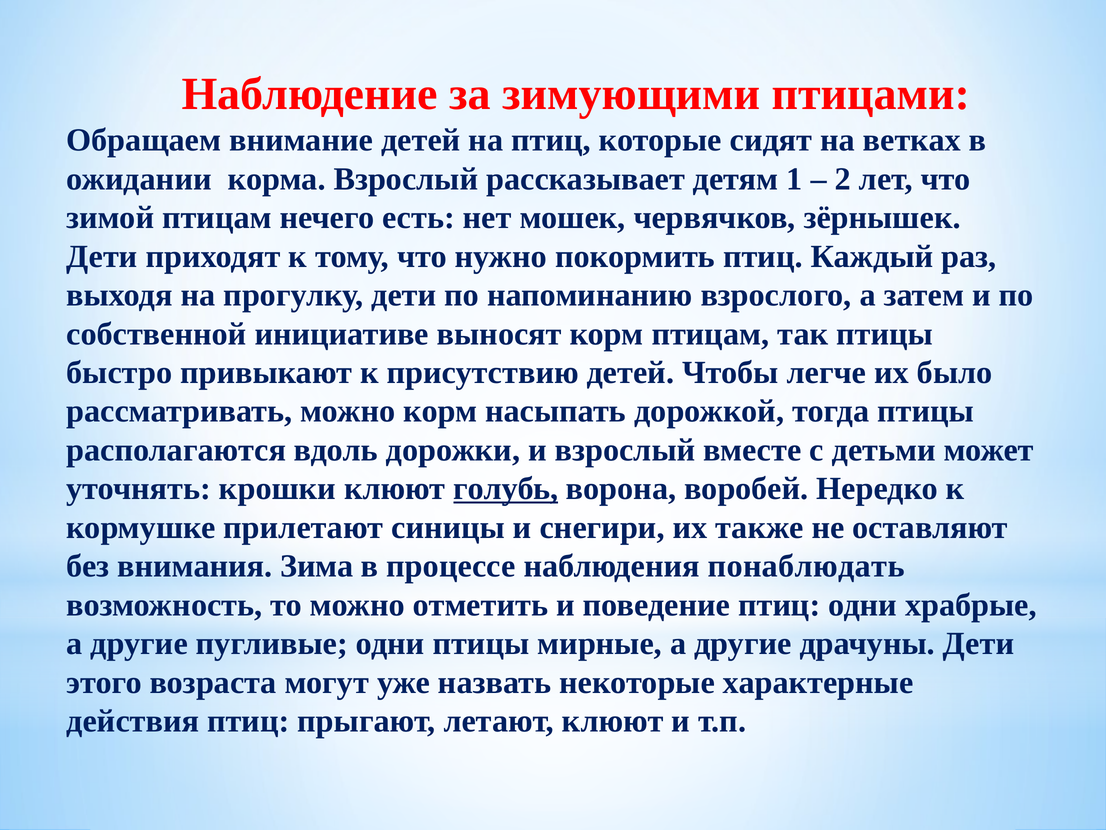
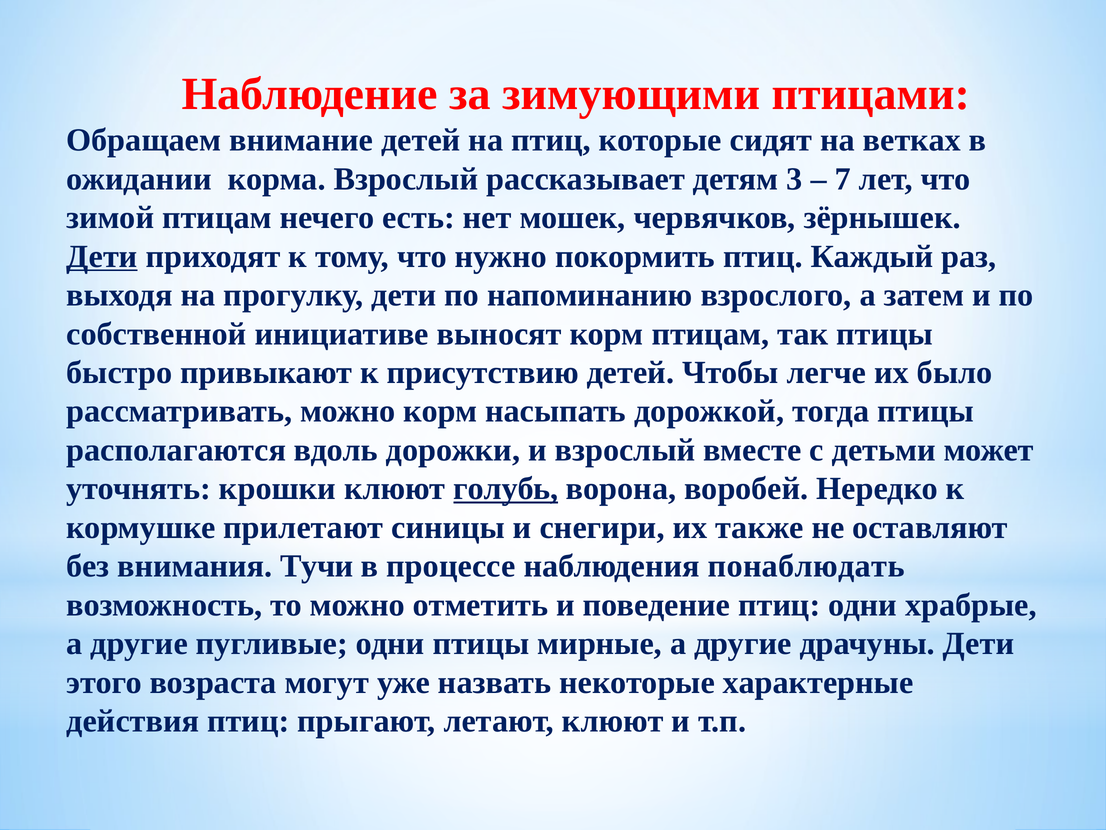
1: 1 -> 3
2: 2 -> 7
Дети at (102, 256) underline: none -> present
Зима: Зима -> Тучи
